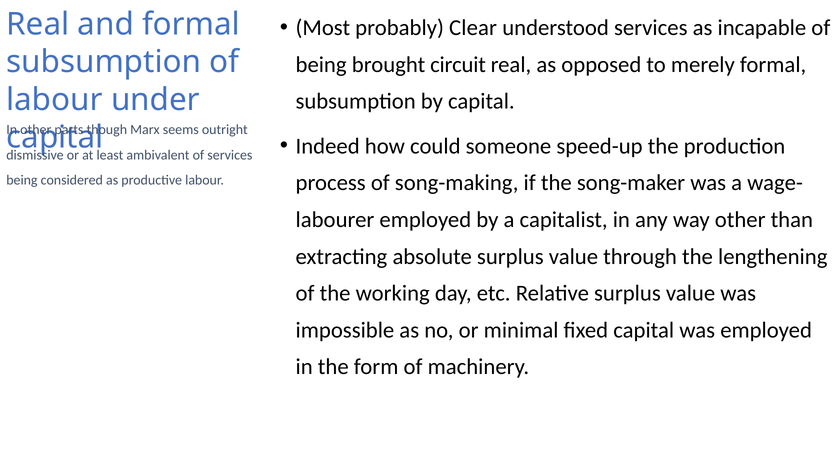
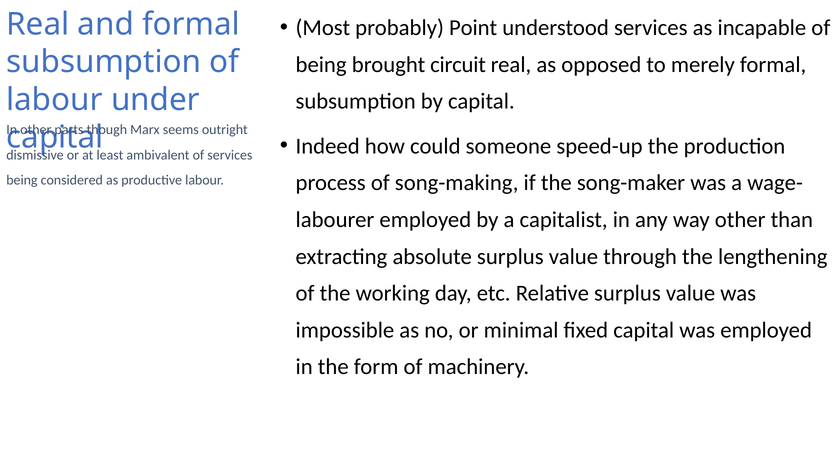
Clear: Clear -> Point
